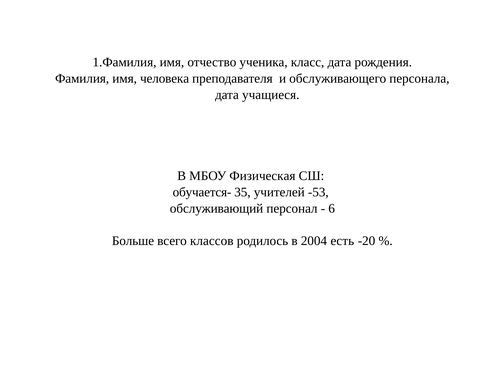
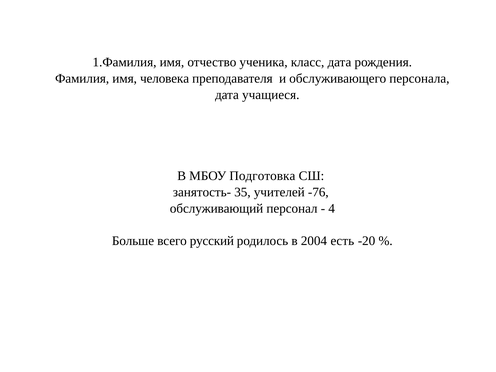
Физическая: Физическая -> Подготовка
обучается-: обучается- -> занятость-
-53: -53 -> -76
6: 6 -> 4
классов: классов -> русский
